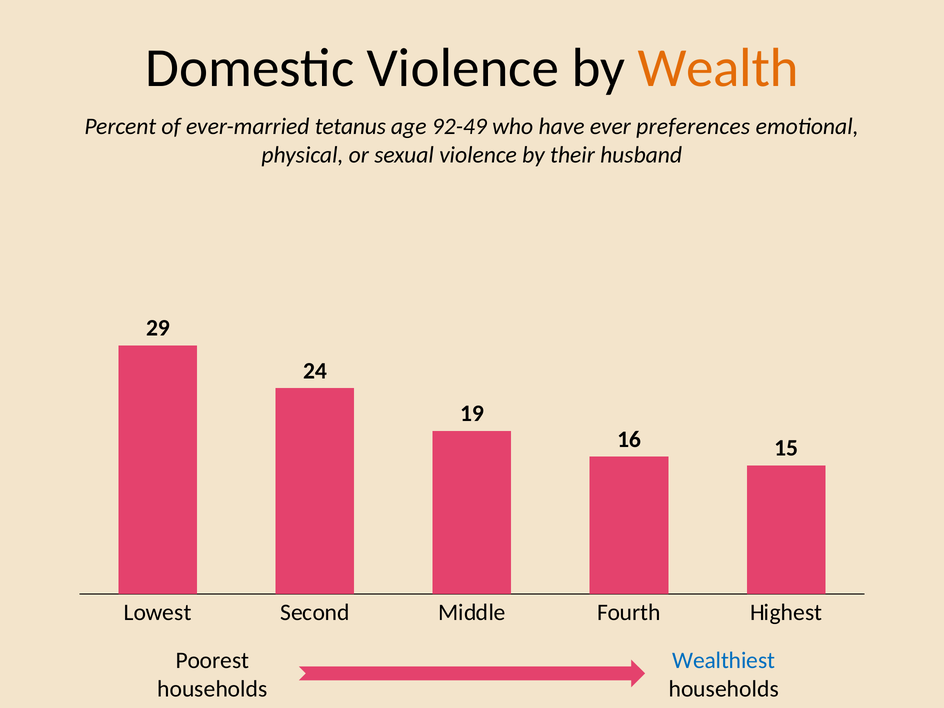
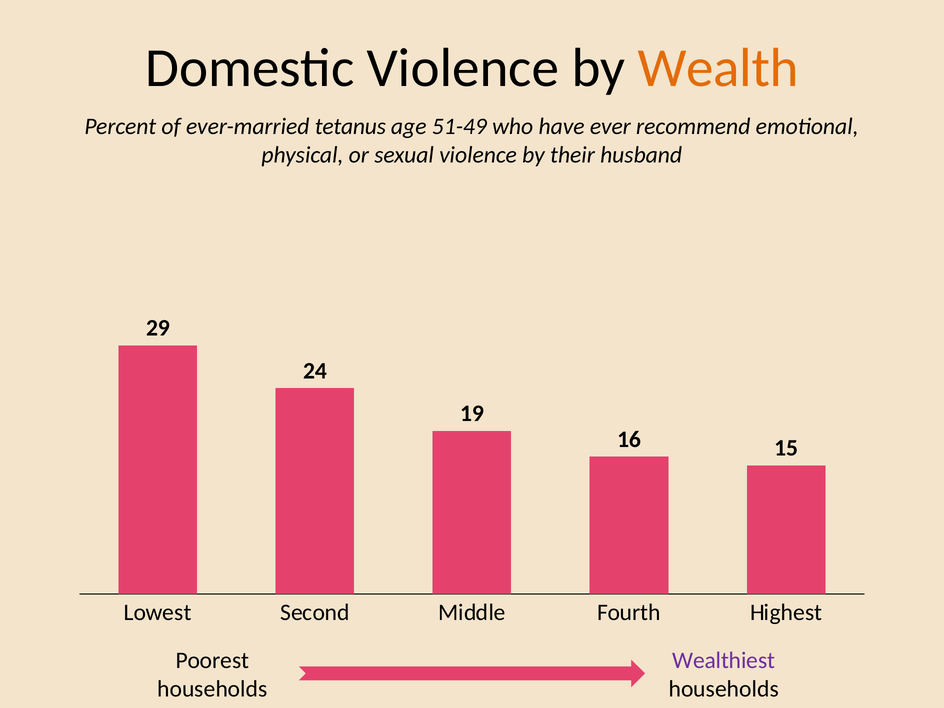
92-49: 92-49 -> 51-49
preferences: preferences -> recommend
Wealthiest colour: blue -> purple
